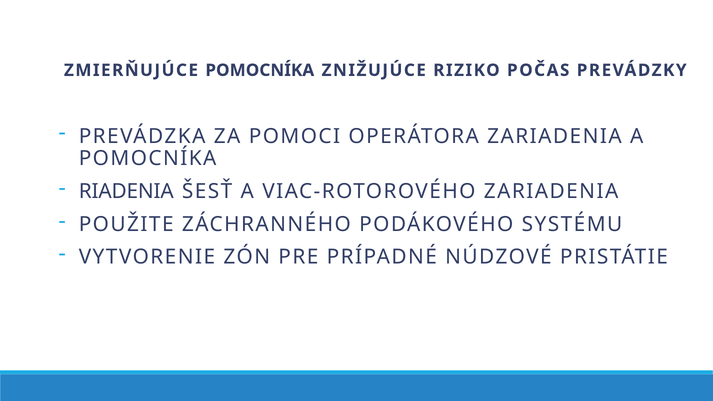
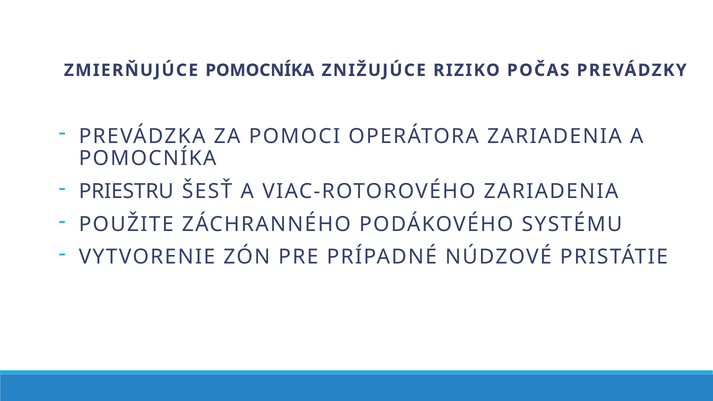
RIADENIA: RIADENIA -> PRIESTRU
